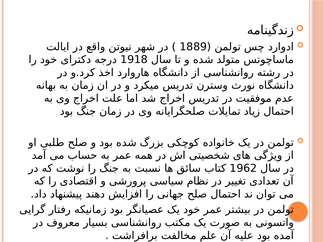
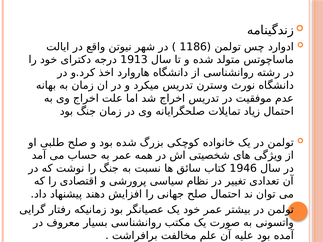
1889: 1889 -> 1186
1918: 1918 -> 1913
1962: 1962 -> 1946
